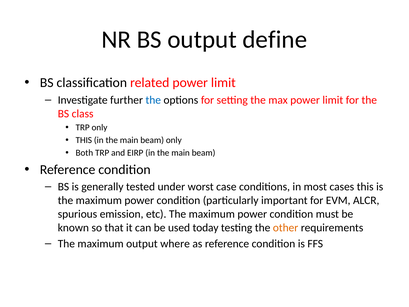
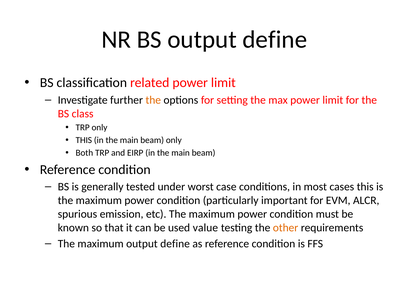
the at (153, 100) colour: blue -> orange
today: today -> value
maximum output where: where -> define
